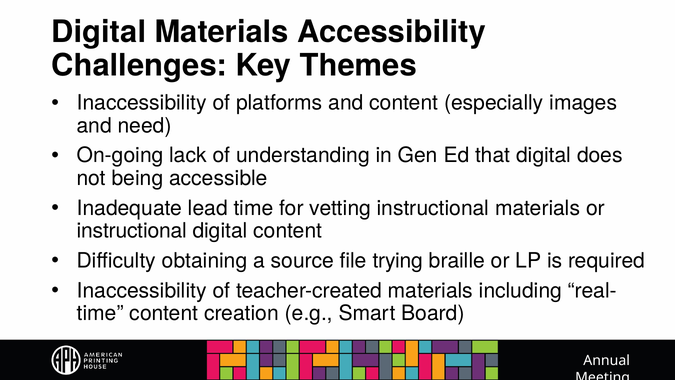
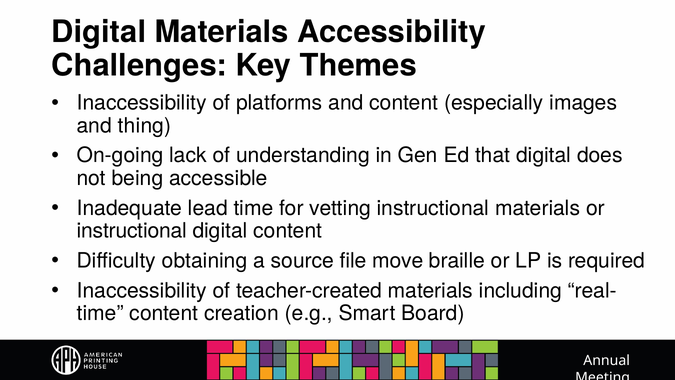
need: need -> thing
trying: trying -> move
